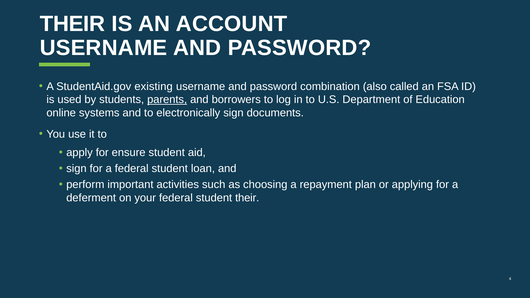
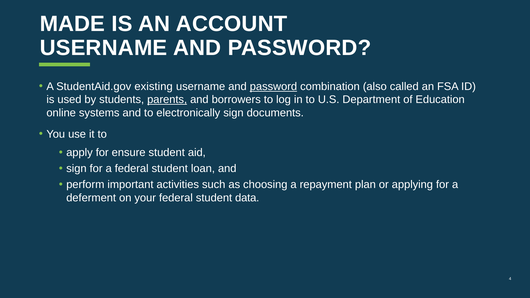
THEIR at (72, 24): THEIR -> MADE
password at (273, 86) underline: none -> present
student their: their -> data
